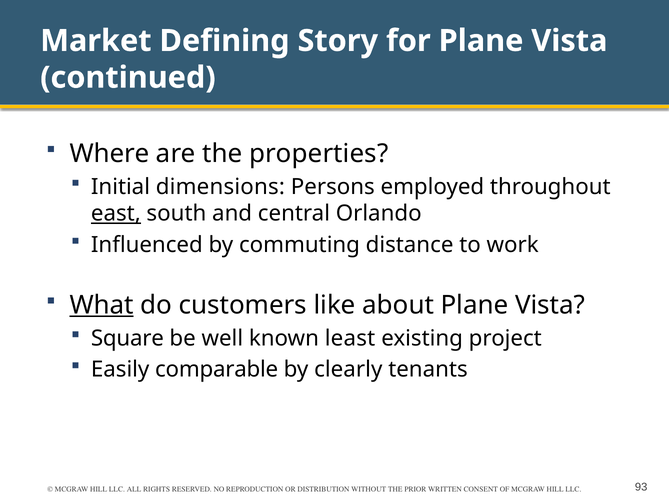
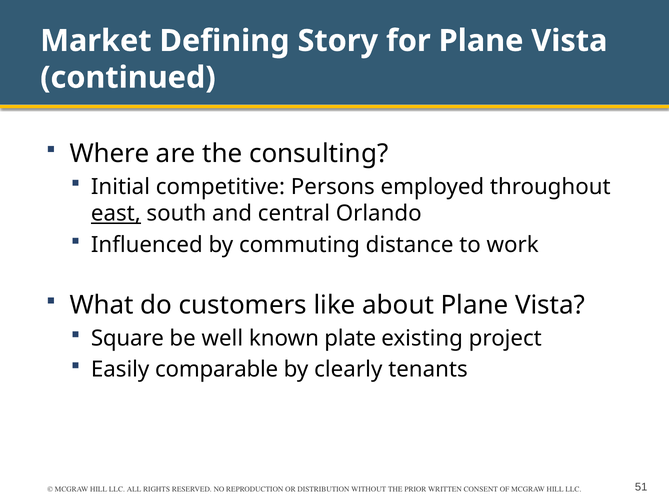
properties: properties -> consulting
dimensions: dimensions -> competitive
What underline: present -> none
least: least -> plate
93: 93 -> 51
